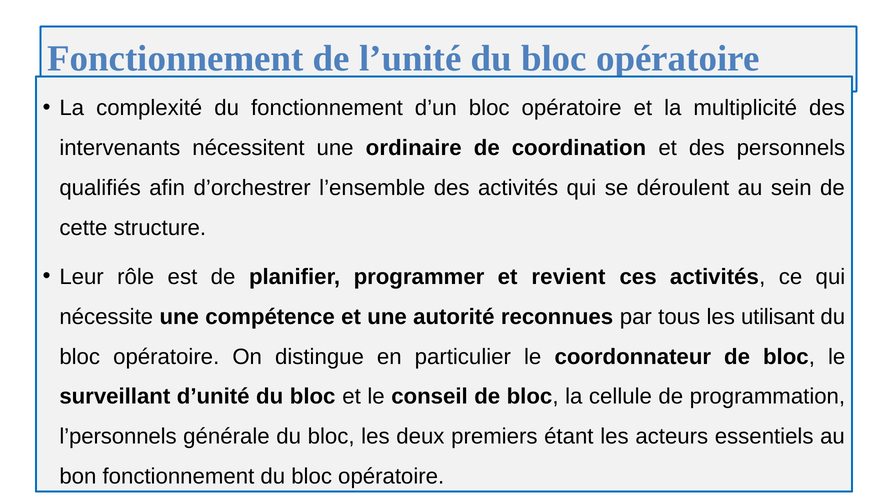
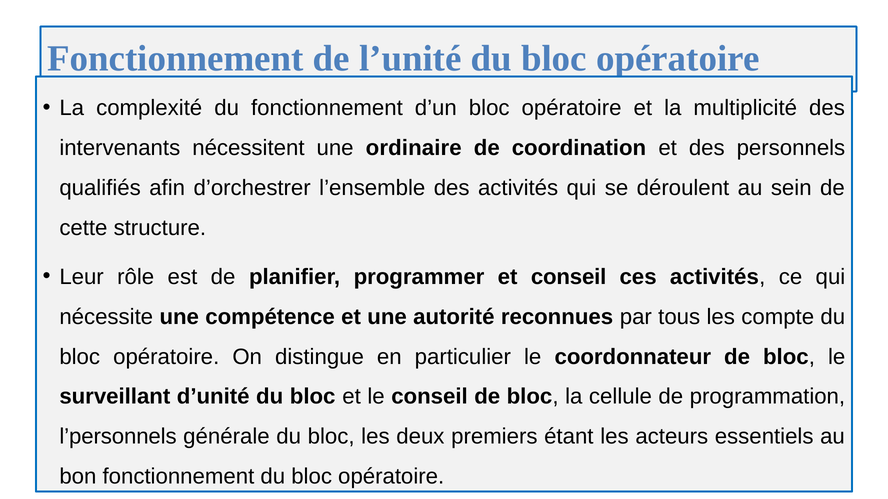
et revient: revient -> conseil
utilisant: utilisant -> compte
